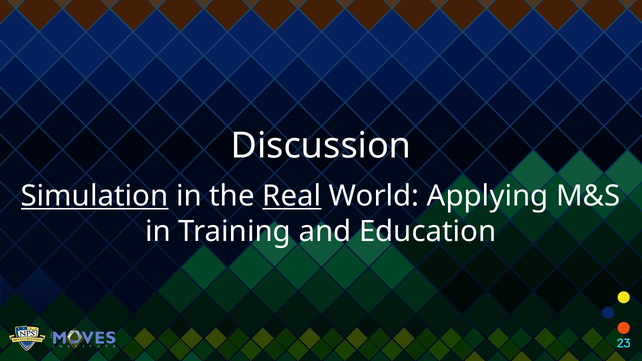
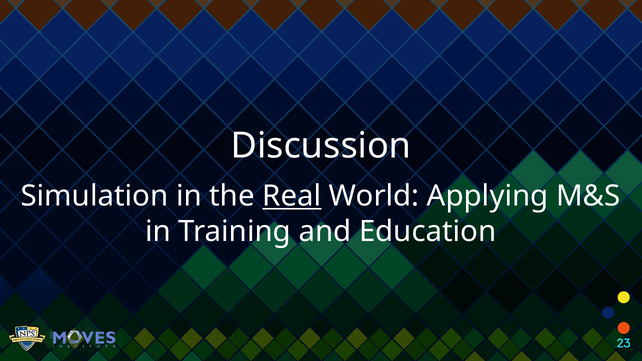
Simulation underline: present -> none
